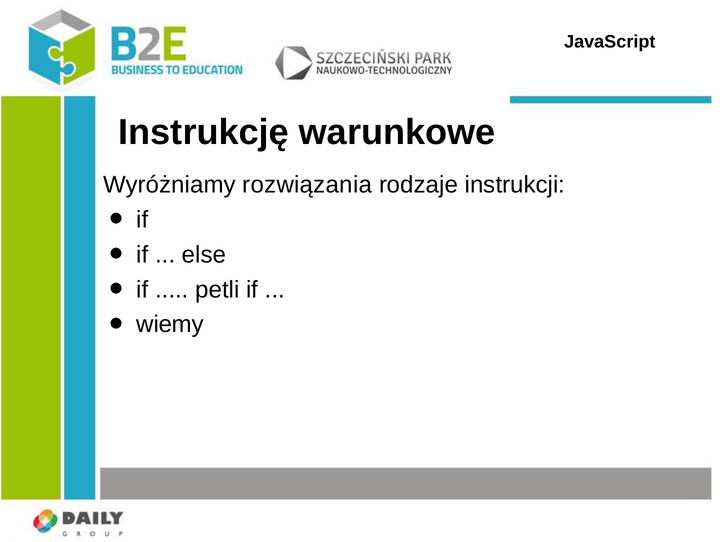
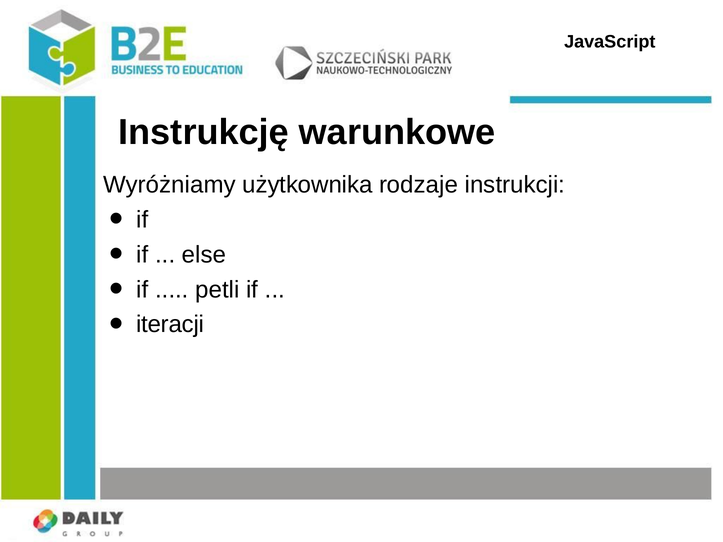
rozwiązania: rozwiązania -> użytkownika
wiemy: wiemy -> iteracji
